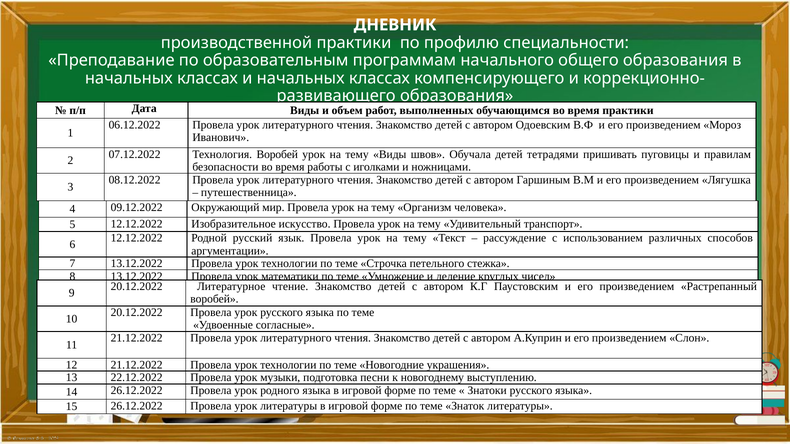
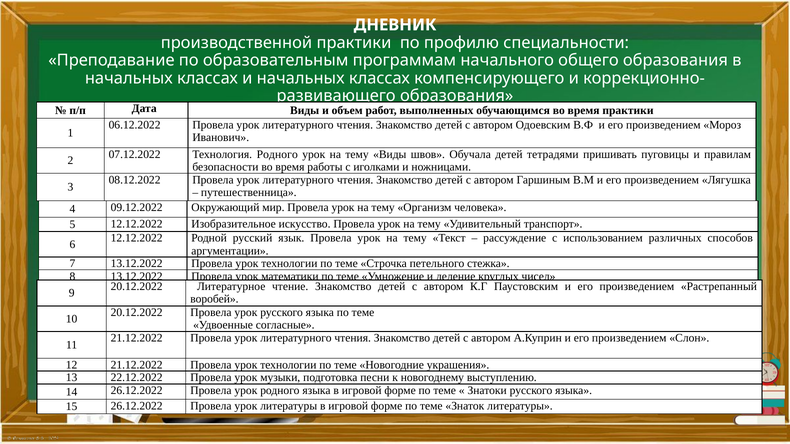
Технология Воробей: Воробей -> Родного
